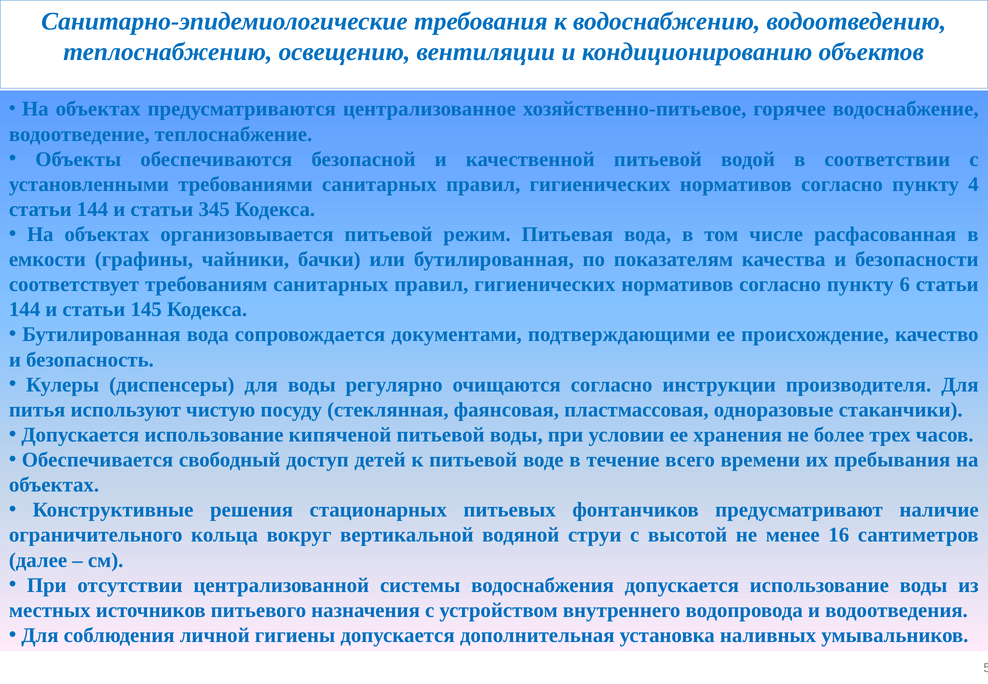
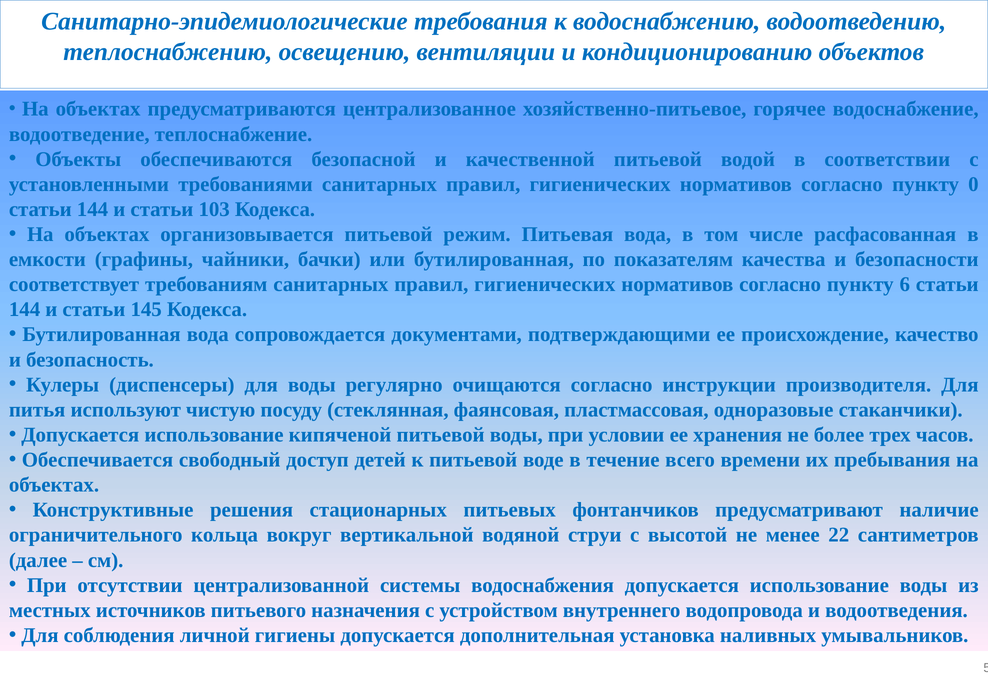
4: 4 -> 0
345: 345 -> 103
16: 16 -> 22
